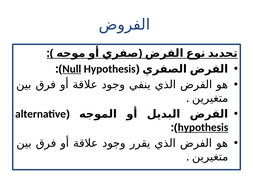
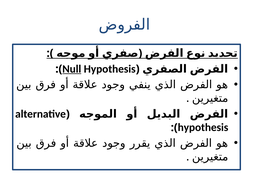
hypothesis at (203, 127) underline: present -> none
